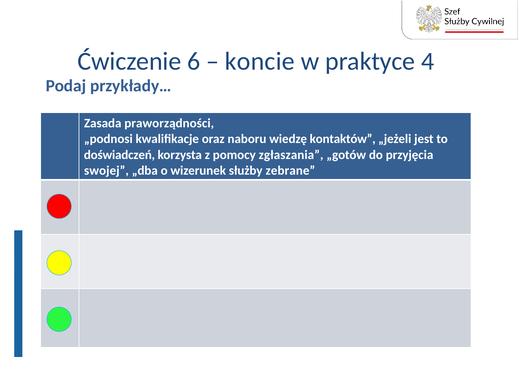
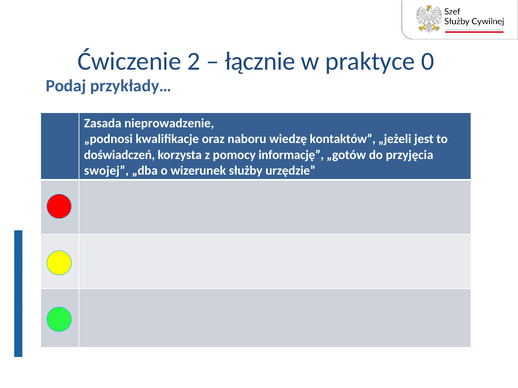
6: 6 -> 2
koncie: koncie -> łącznie
4: 4 -> 0
praworządności: praworządności -> nieprowadzenie
zgłaszania: zgłaszania -> informację
zebrane: zebrane -> urzędzie
